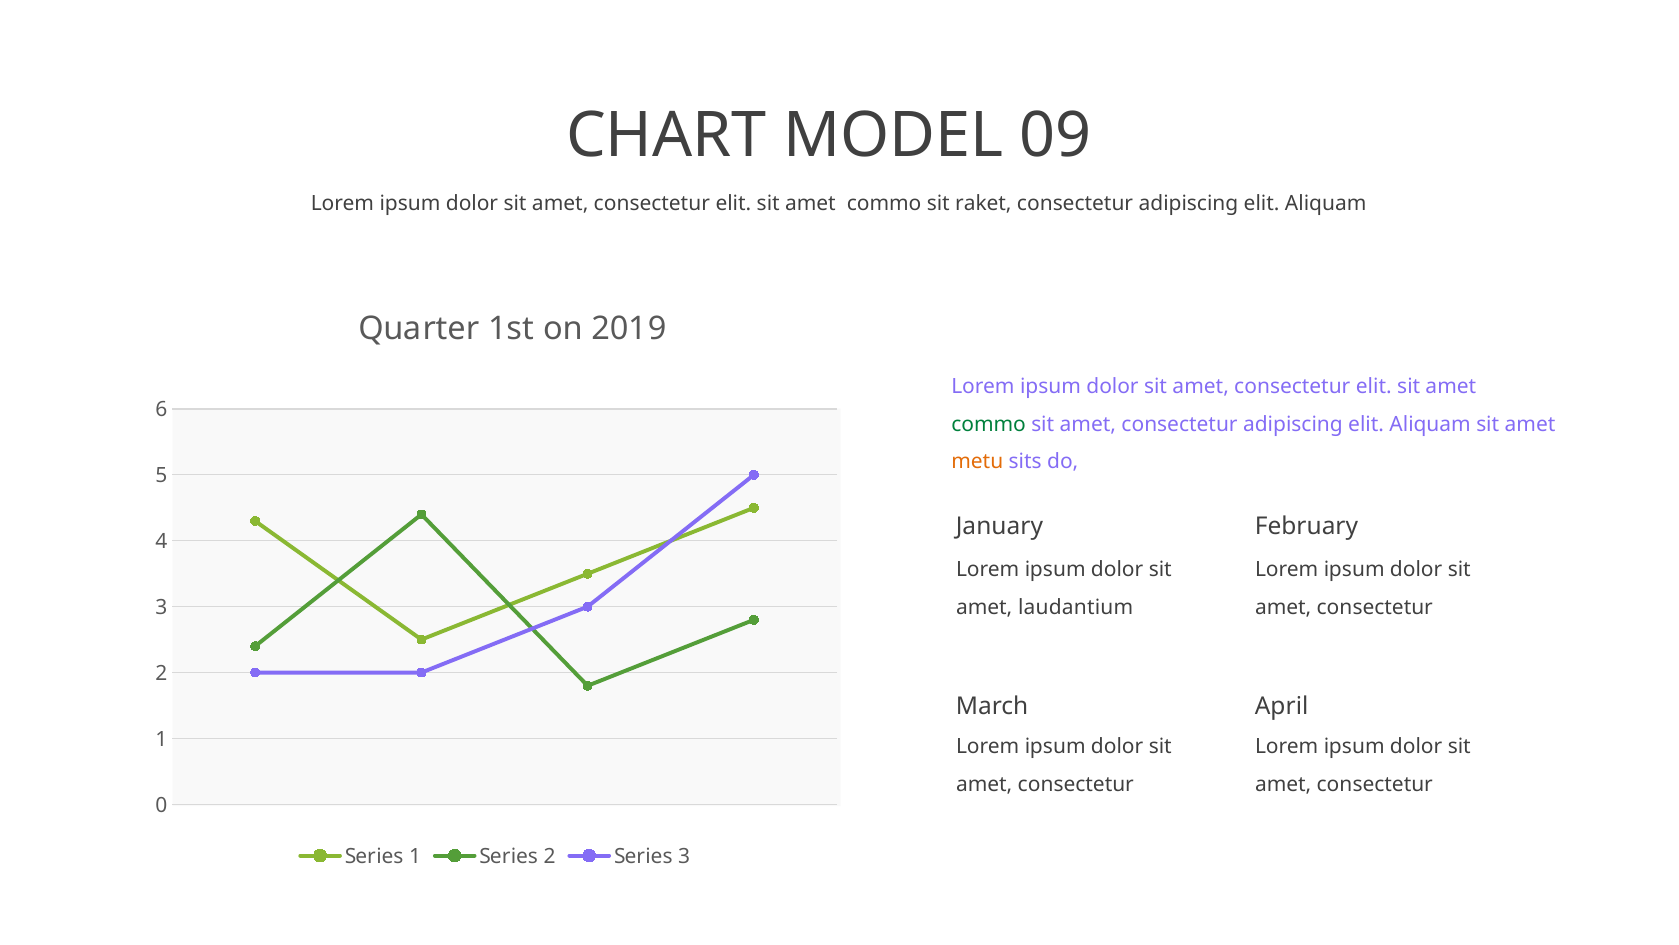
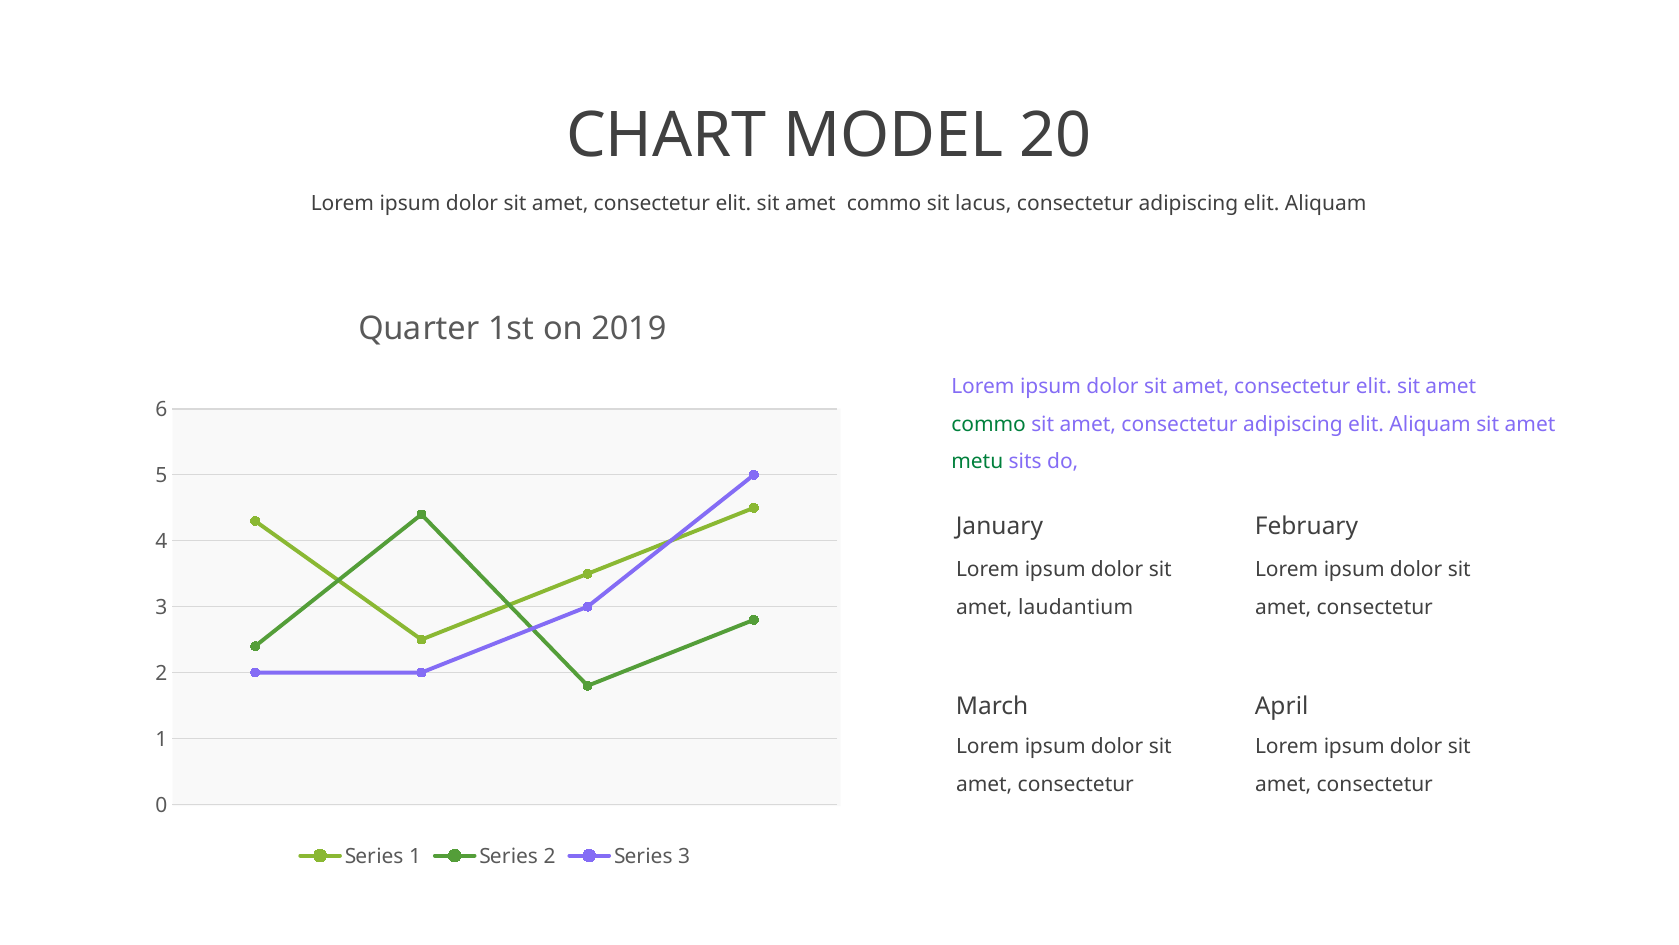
09: 09 -> 20
raket: raket -> lacus
metu colour: orange -> green
